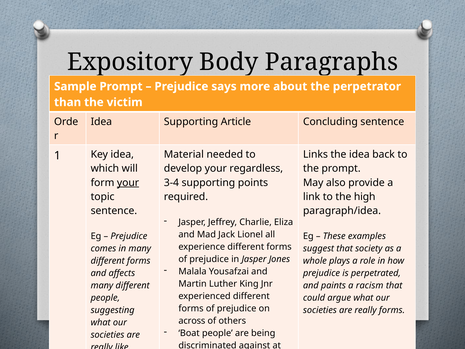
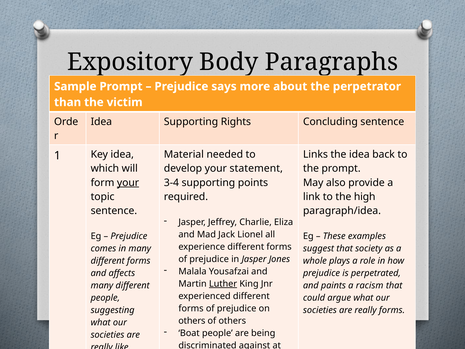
Article: Article -> Rights
regardless: regardless -> statement
Luther underline: none -> present
across at (192, 321): across -> others
